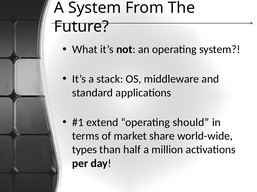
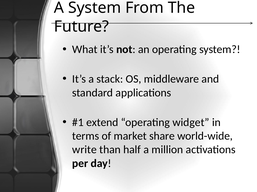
should: should -> widget
types: types -> write
